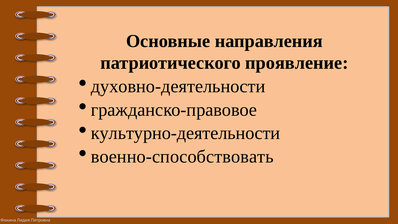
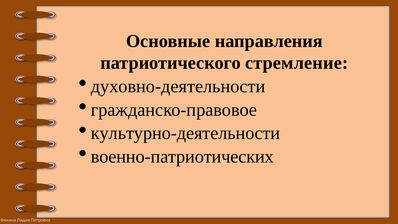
проявление: проявление -> стремление
военно-способствовать: военно-способствовать -> военно-патриотических
